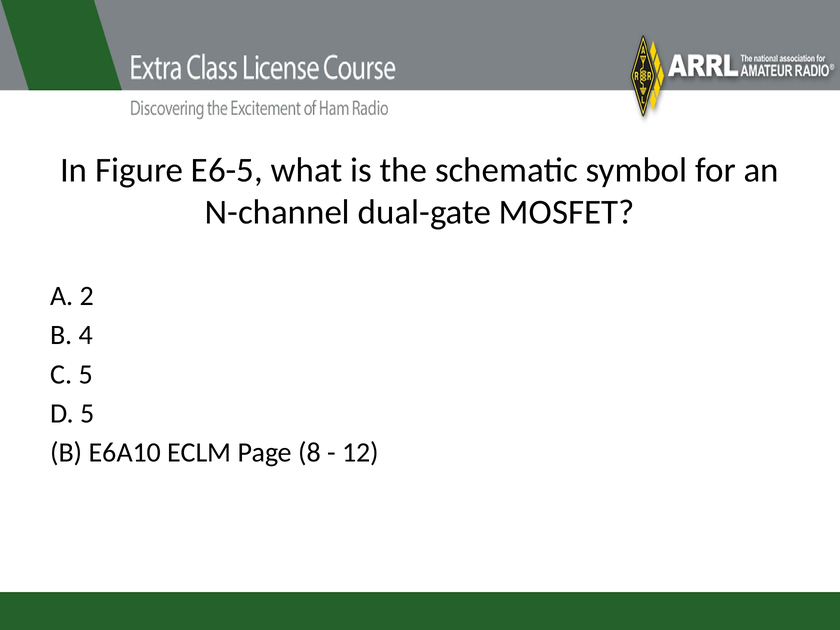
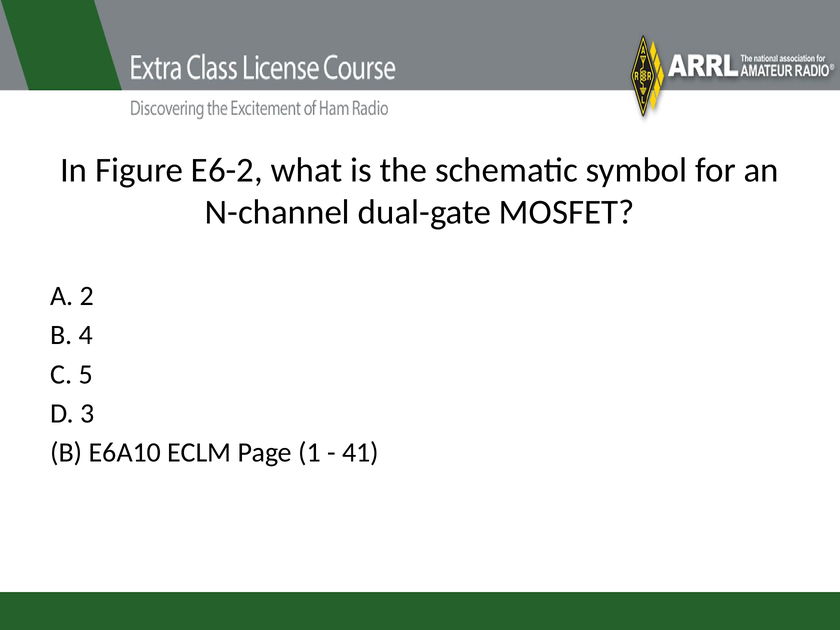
E6-5: E6-5 -> E6-2
D 5: 5 -> 3
8: 8 -> 1
12: 12 -> 41
